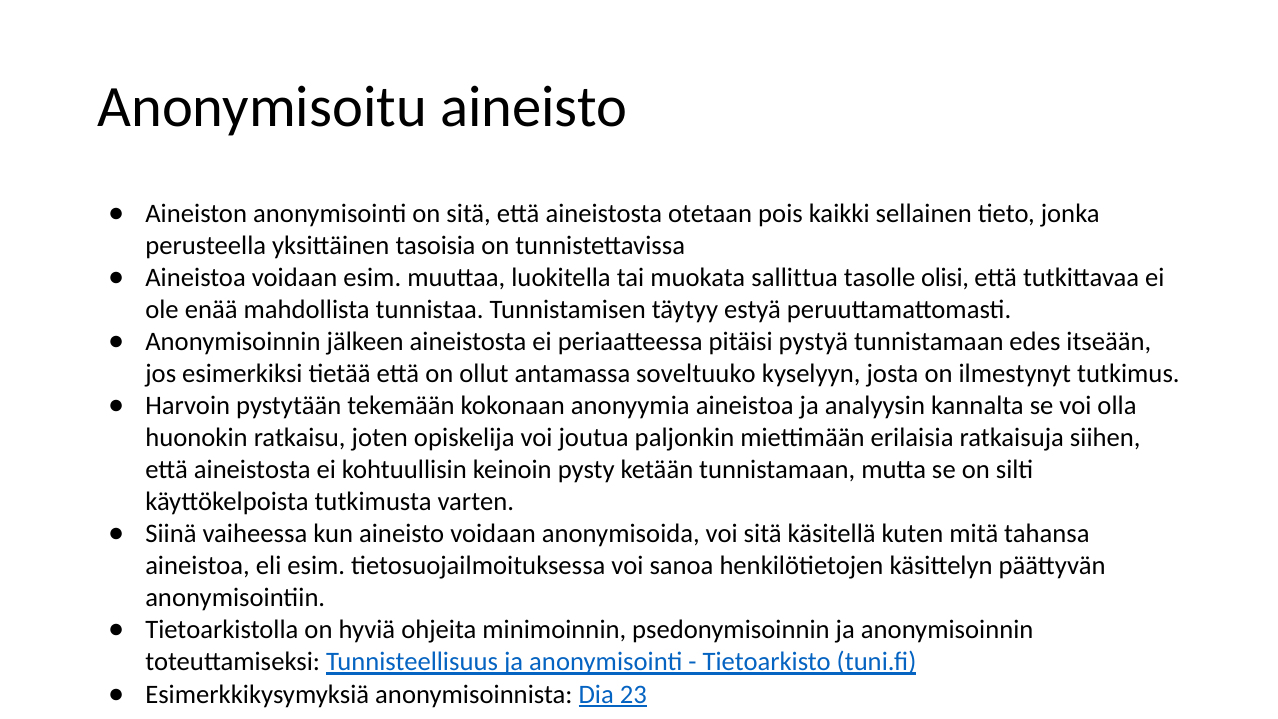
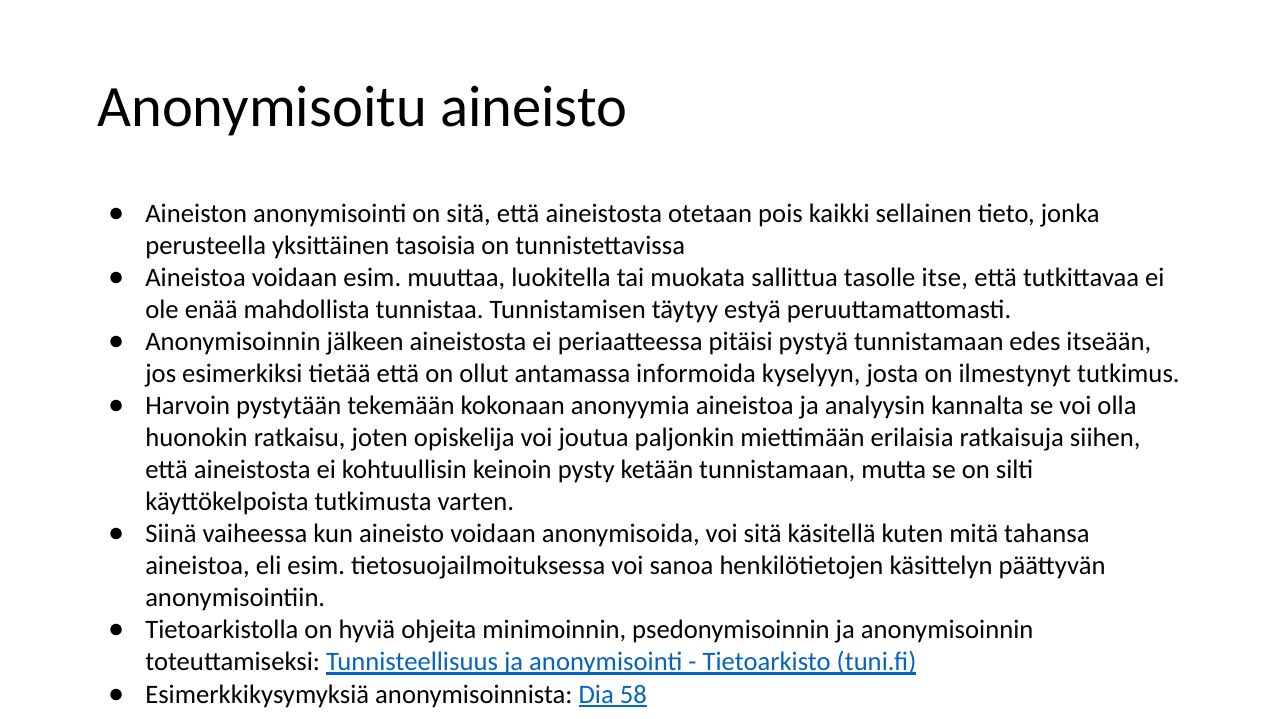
olisi: olisi -> itse
soveltuuko: soveltuuko -> informoida
23: 23 -> 58
